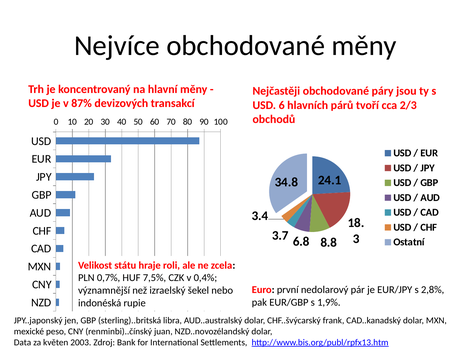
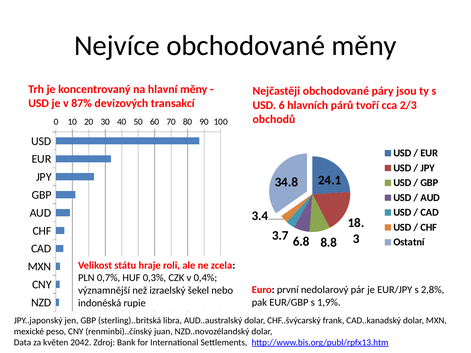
7,5%: 7,5% -> 0,3%
2003: 2003 -> 2042
